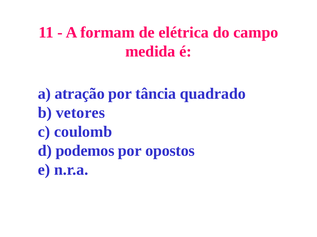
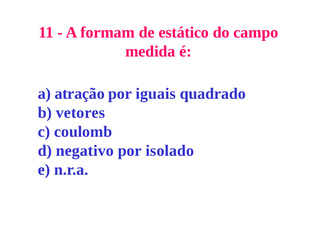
elétrica: elétrica -> estático
tância: tância -> iguais
podemos: podemos -> negativo
opostos: opostos -> isolado
